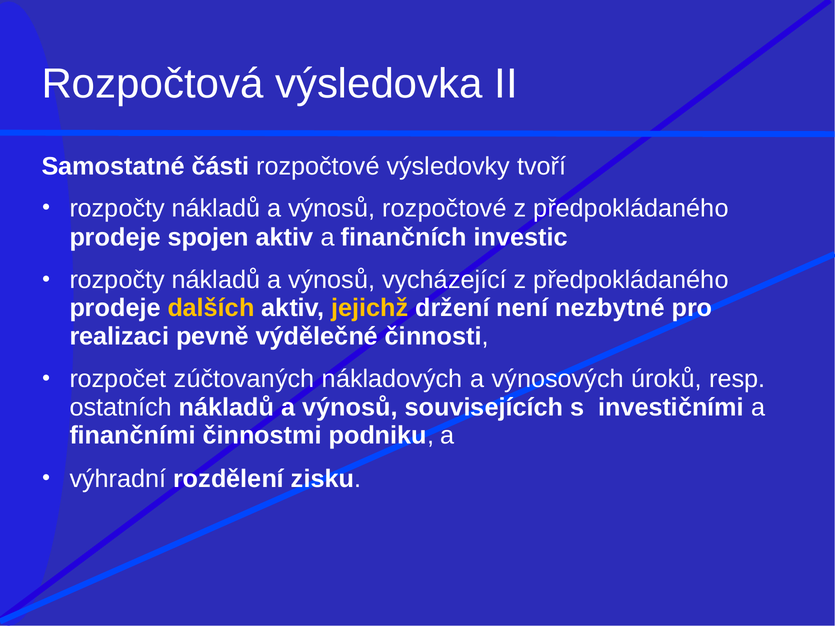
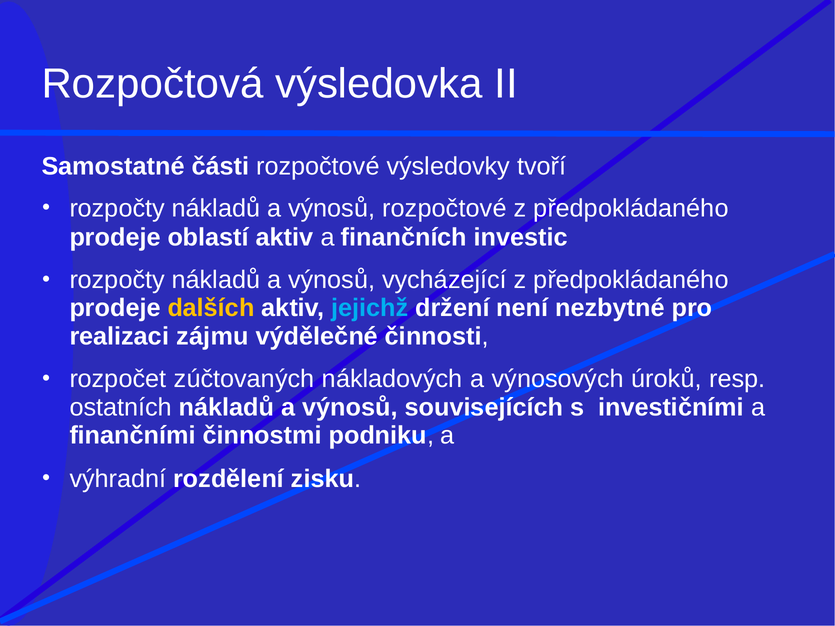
spojen: spojen -> oblastí
jejichž colour: yellow -> light blue
pevně: pevně -> zájmu
